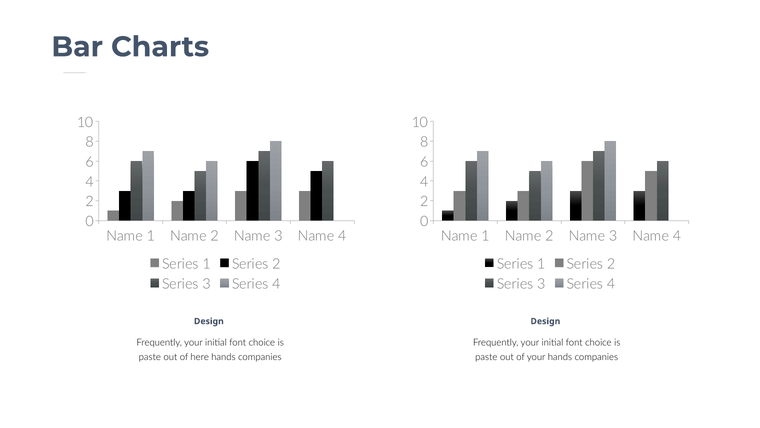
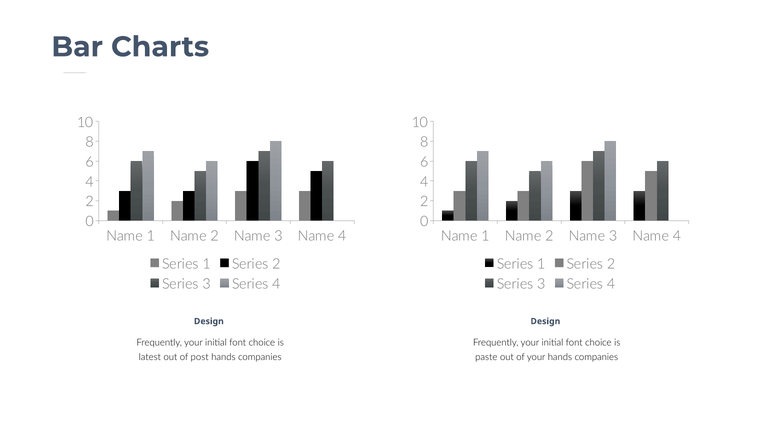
paste at (150, 357): paste -> latest
here: here -> post
